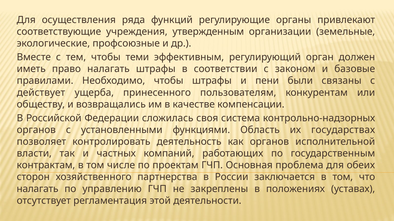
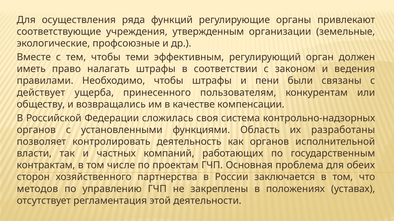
базовые: базовые -> ведения
государствах: государствах -> разработаны
налагать at (38, 189): налагать -> методов
